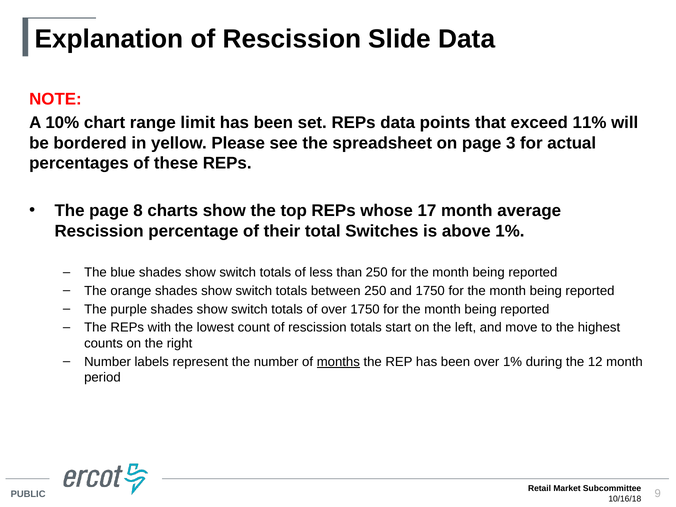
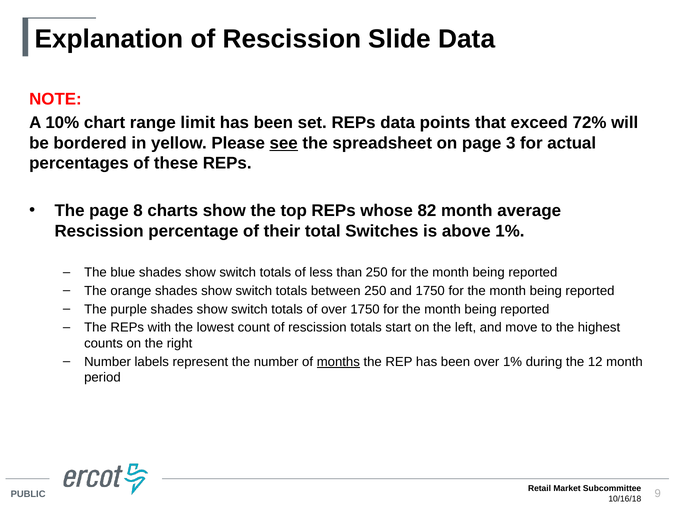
11%: 11% -> 72%
see underline: none -> present
17: 17 -> 82
